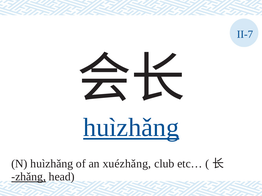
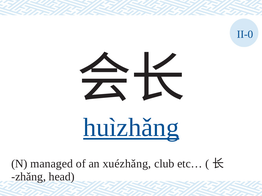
II-7: II-7 -> II-0
N huìzhǎng: huìzhǎng -> managed
zhǎng underline: present -> none
